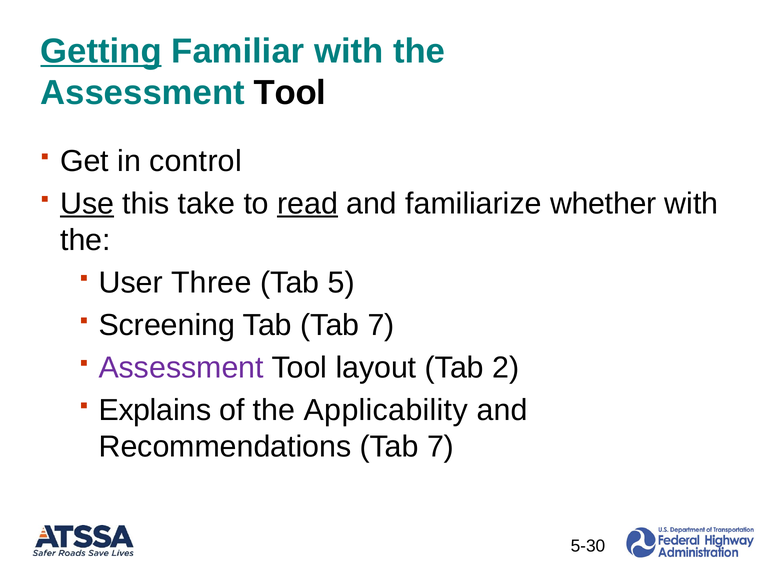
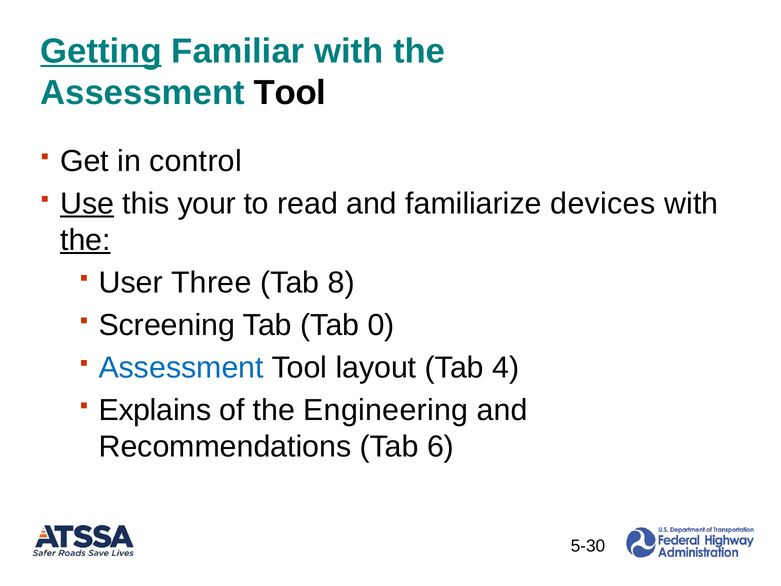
take: take -> your
read underline: present -> none
whether: whether -> devices
the at (85, 240) underline: none -> present
5: 5 -> 8
Tab Tab 7: 7 -> 0
Assessment at (181, 368) colour: purple -> blue
2: 2 -> 4
Applicability: Applicability -> Engineering
Recommendations Tab 7: 7 -> 6
